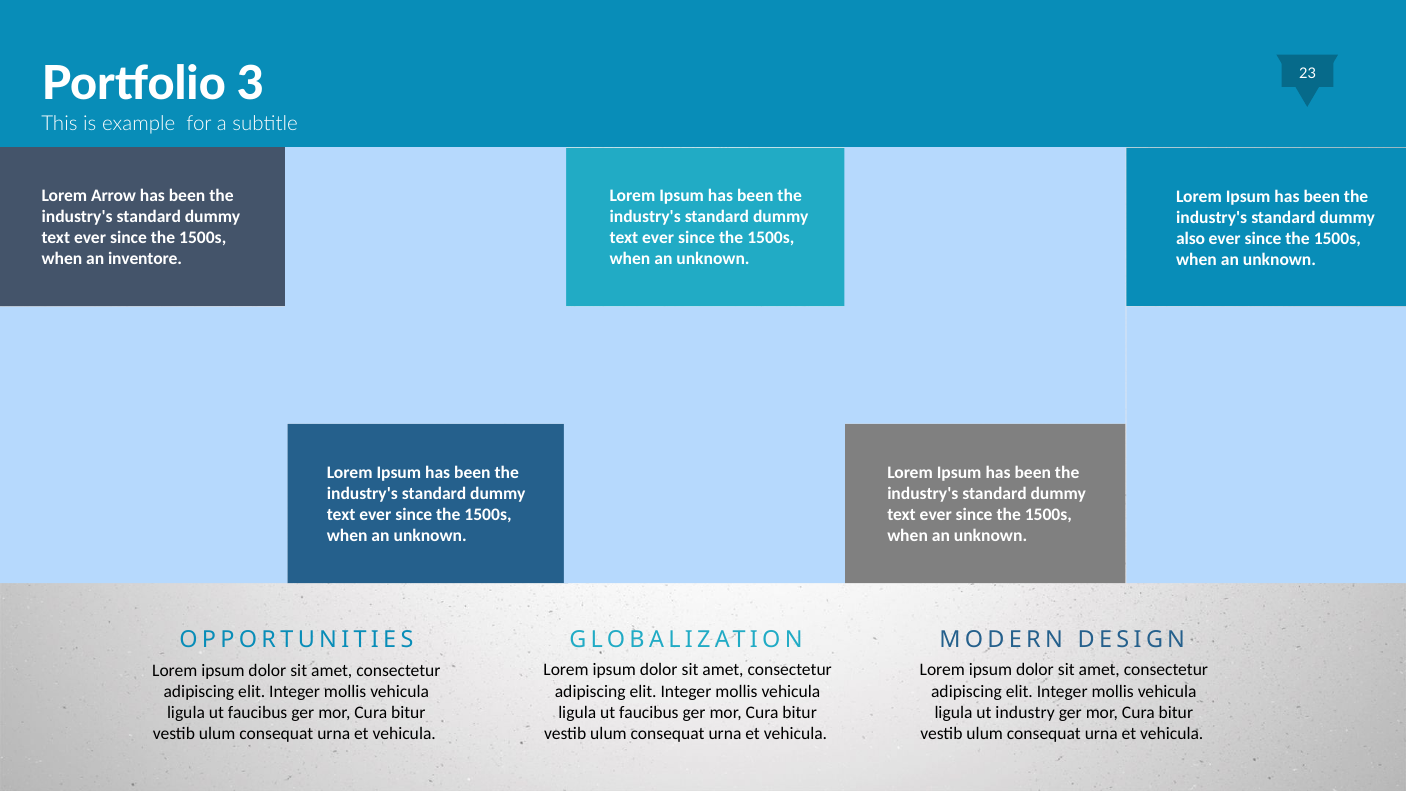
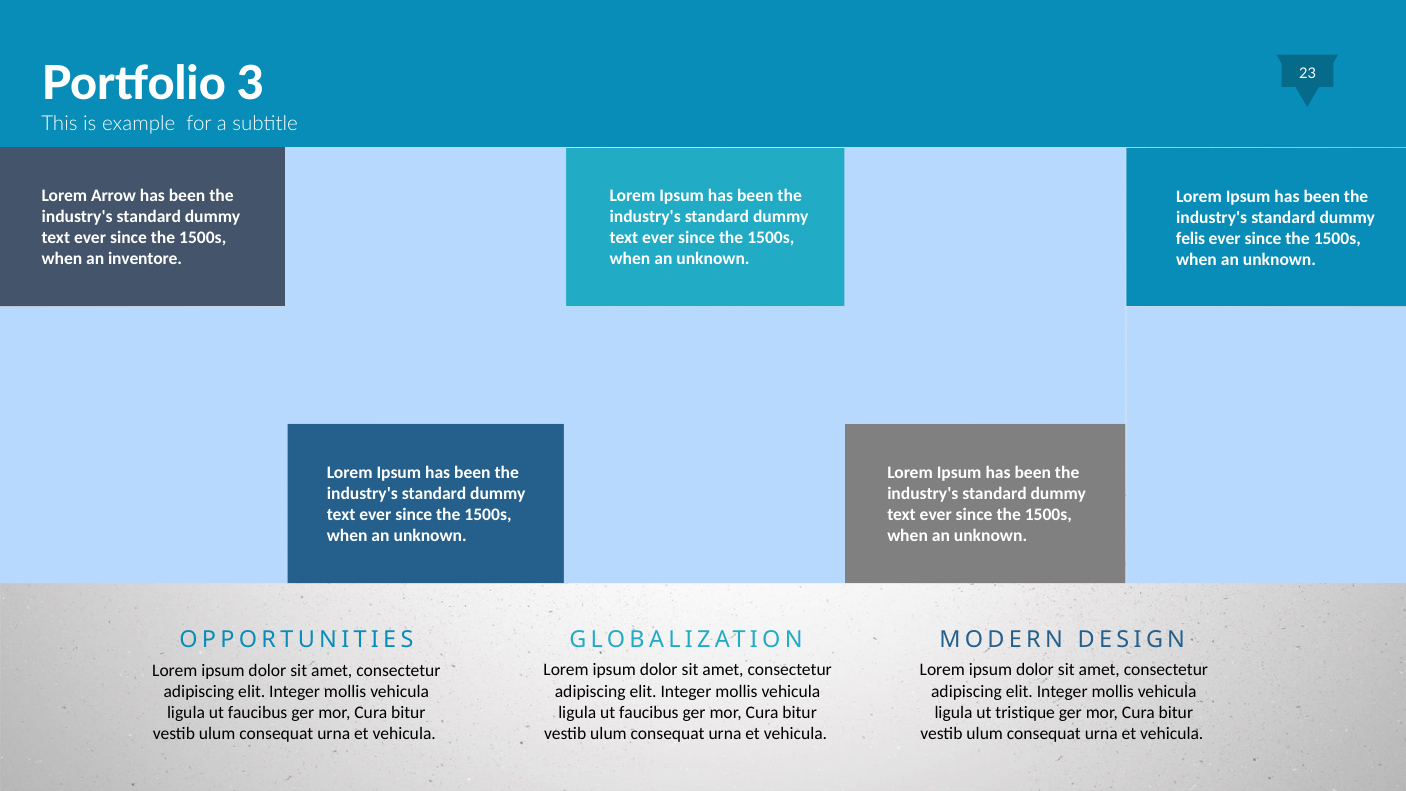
also: also -> felis
industry: industry -> tristique
